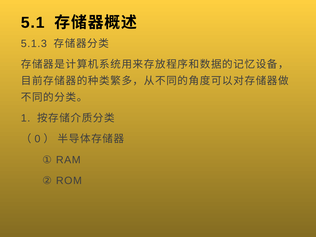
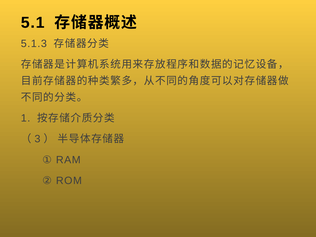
0: 0 -> 3
